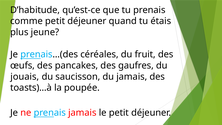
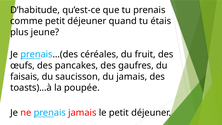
jouais: jouais -> faisais
